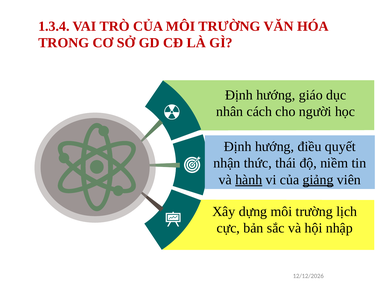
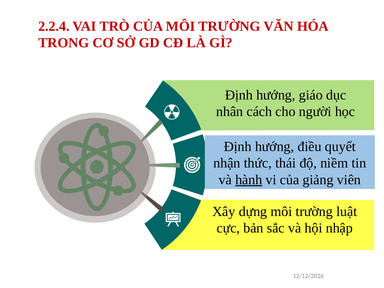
1.3.4: 1.3.4 -> 2.2.4
giảng underline: present -> none
lịch: lịch -> luật
